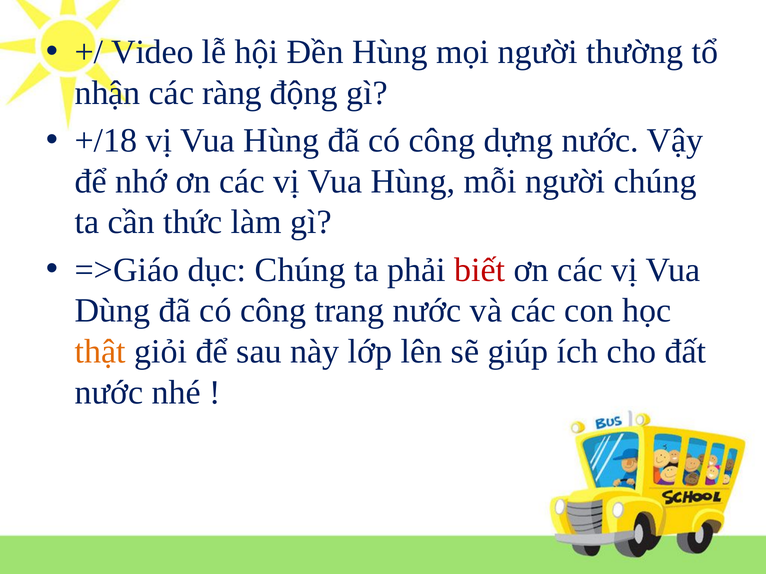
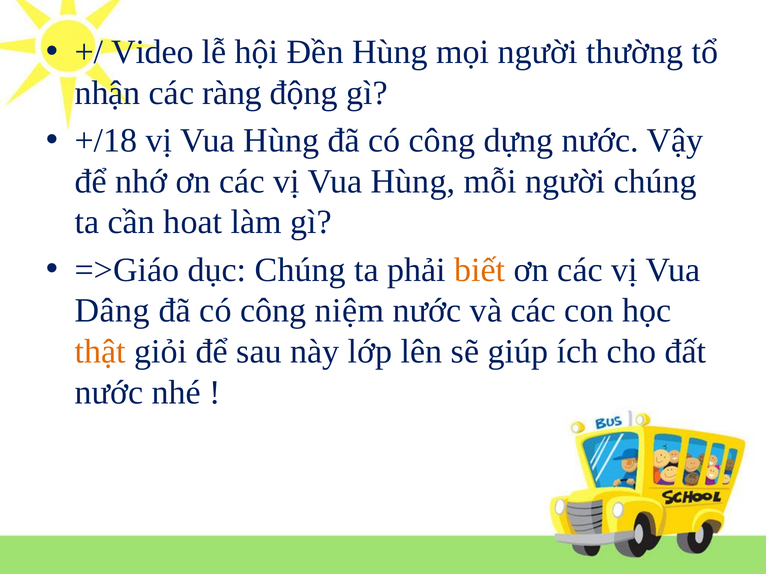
thức: thức -> hoat
biết colour: red -> orange
Dùng: Dùng -> Dâng
trang: trang -> niệm
